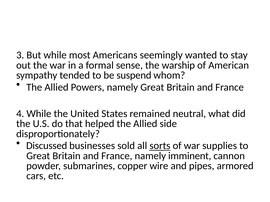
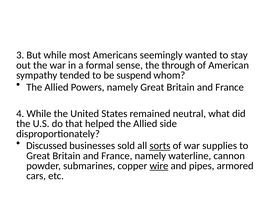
warship: warship -> through
imminent: imminent -> waterline
wire underline: none -> present
